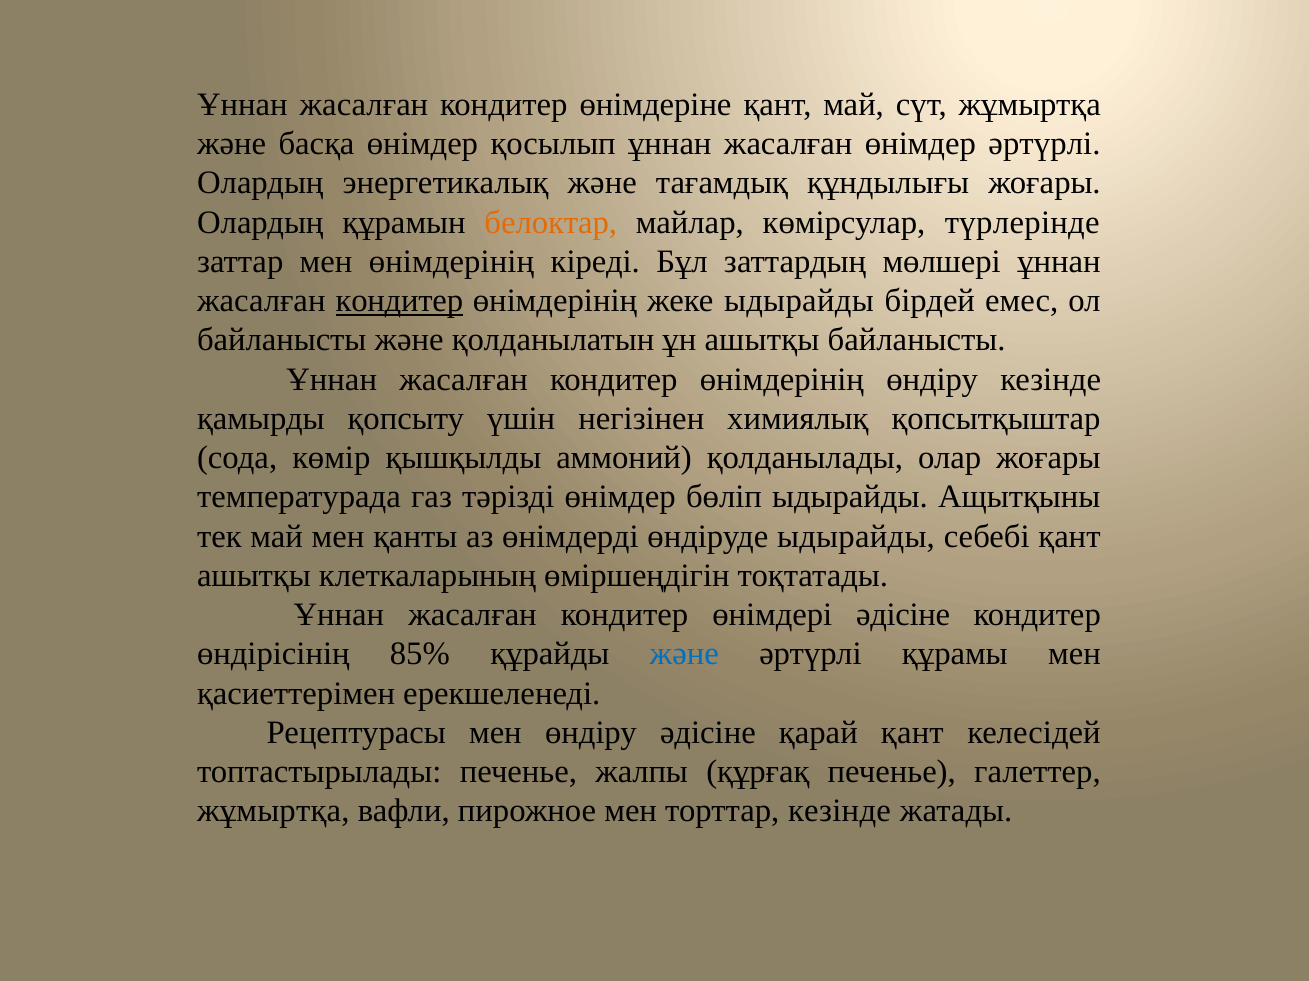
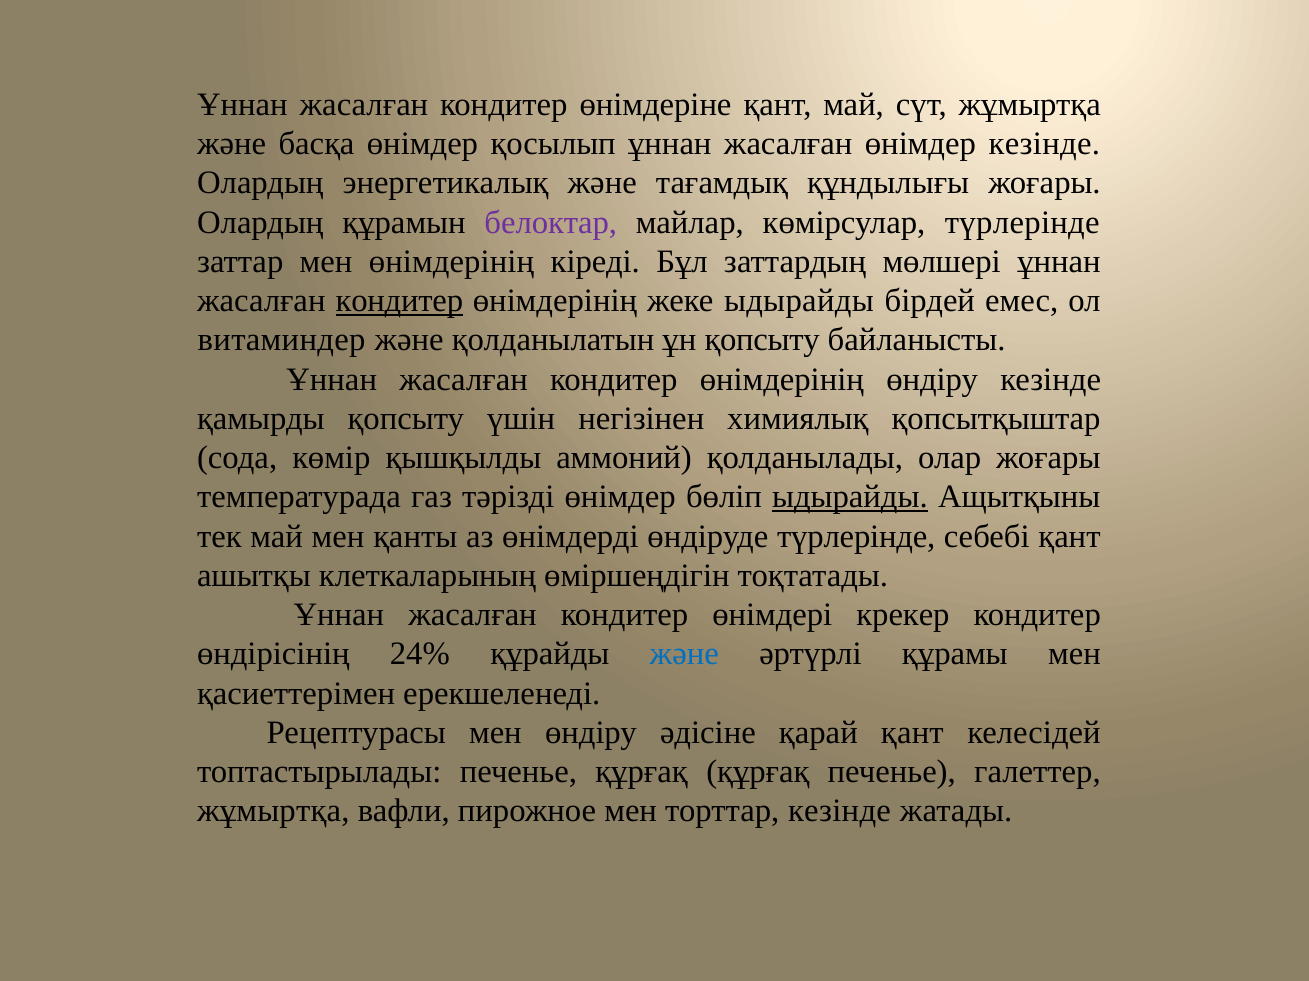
өнімдер әртүрлі: әртүрлі -> кезінде
белоктар colour: orange -> purple
байланысты at (282, 340): байланысты -> витаминдер
ұн ашытқы: ашытқы -> қопсыту
ыдырайды at (850, 497) underline: none -> present
өндіруде ыдырайды: ыдырайды -> түрлерінде
өнімдері әдісіне: әдісіне -> крекер
85%: 85% -> 24%
печенье жалпы: жалпы -> құрғақ
